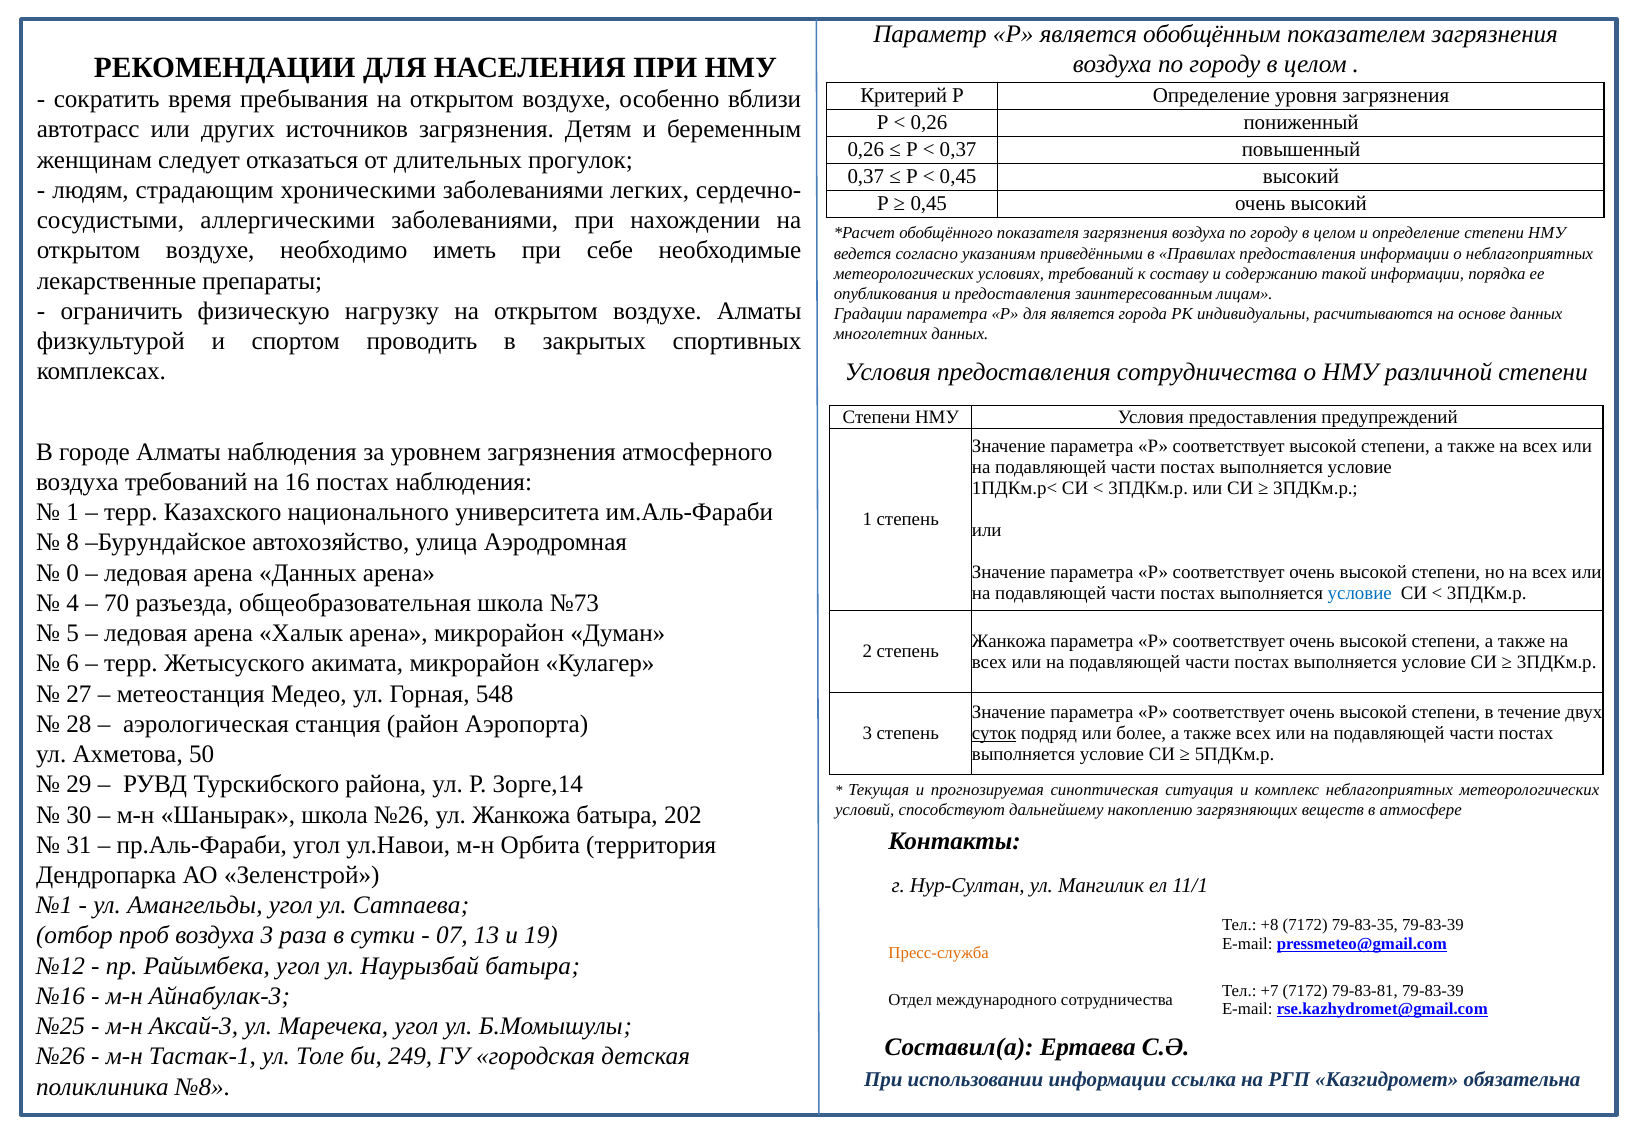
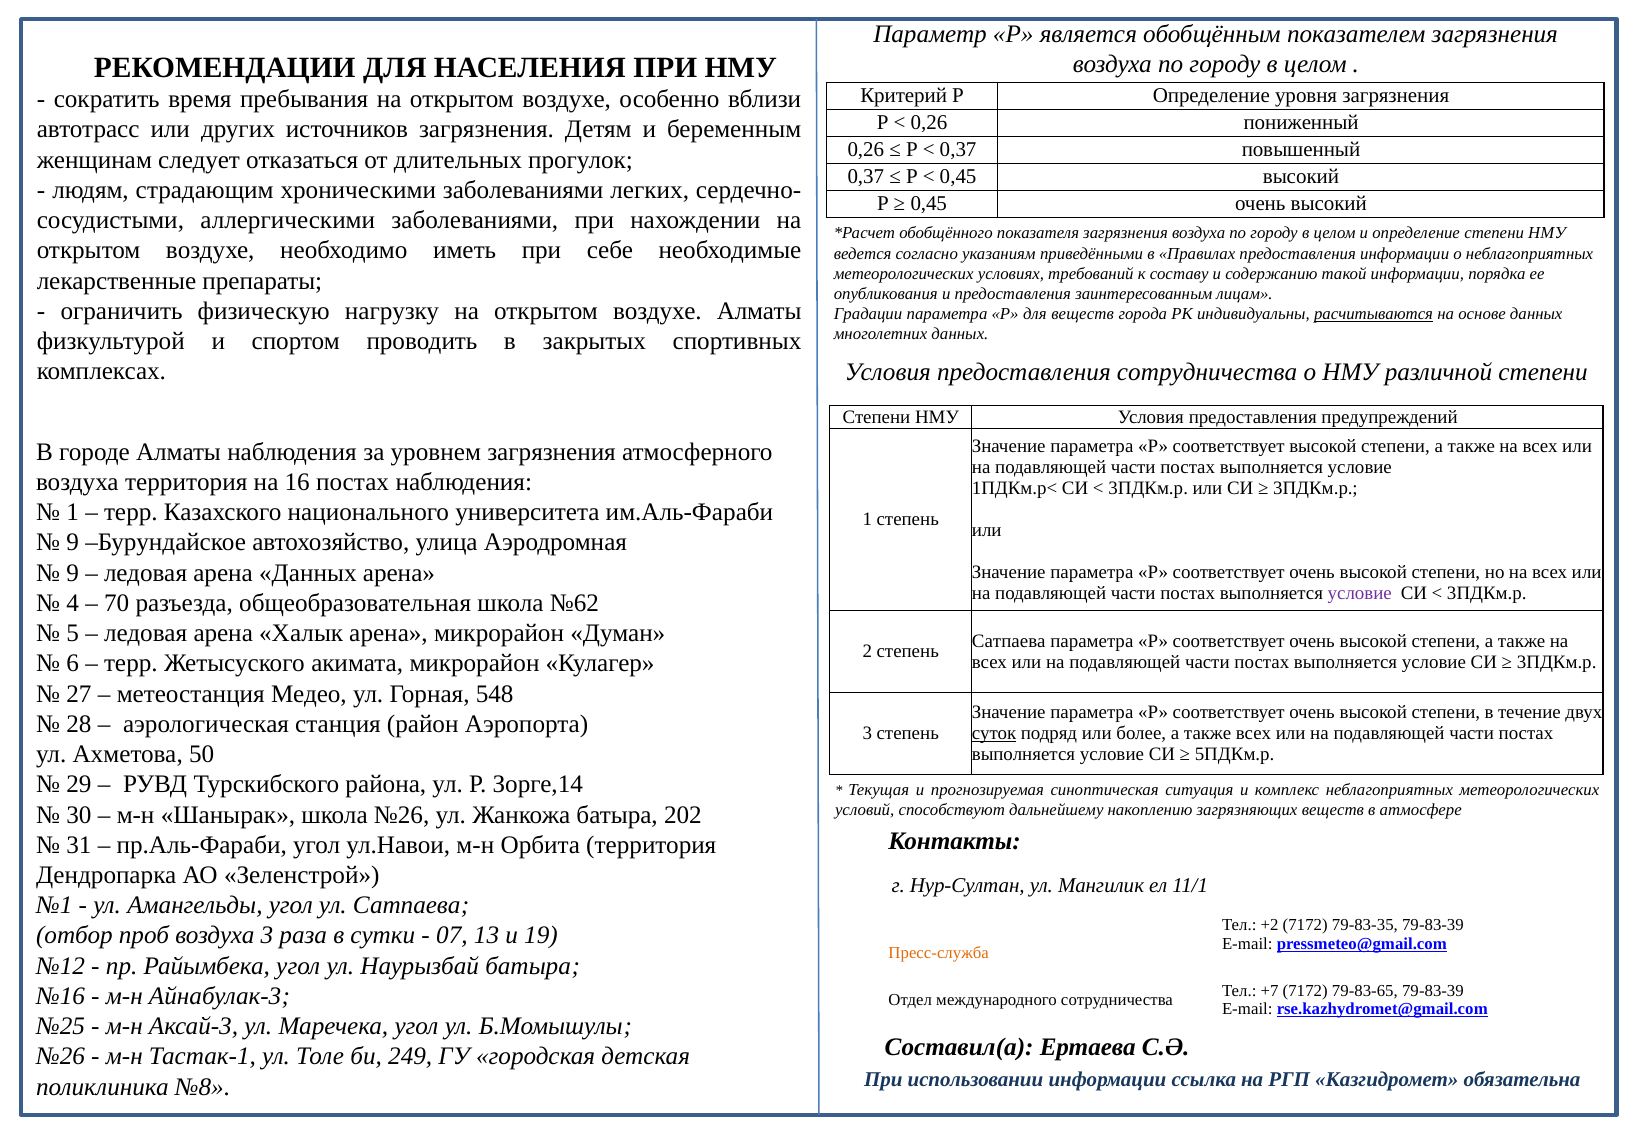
для является: является -> веществ
расчитываются underline: none -> present
воздуха требований: требований -> территория
8 at (73, 543): 8 -> 9
0 at (73, 573): 0 -> 9
условие at (1360, 593) colour: blue -> purple
№73: №73 -> №62
Жанкожа at (1009, 641): Жанкожа -> Сатпаева
+8: +8 -> +2
79-83-81: 79-83-81 -> 79-83-65
